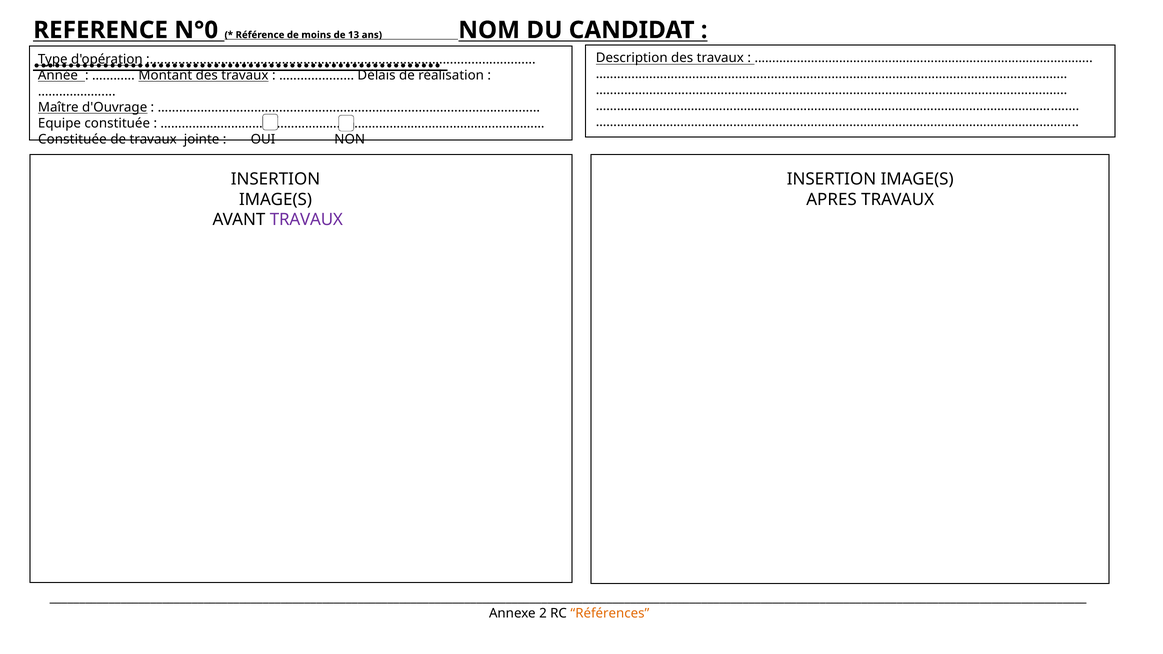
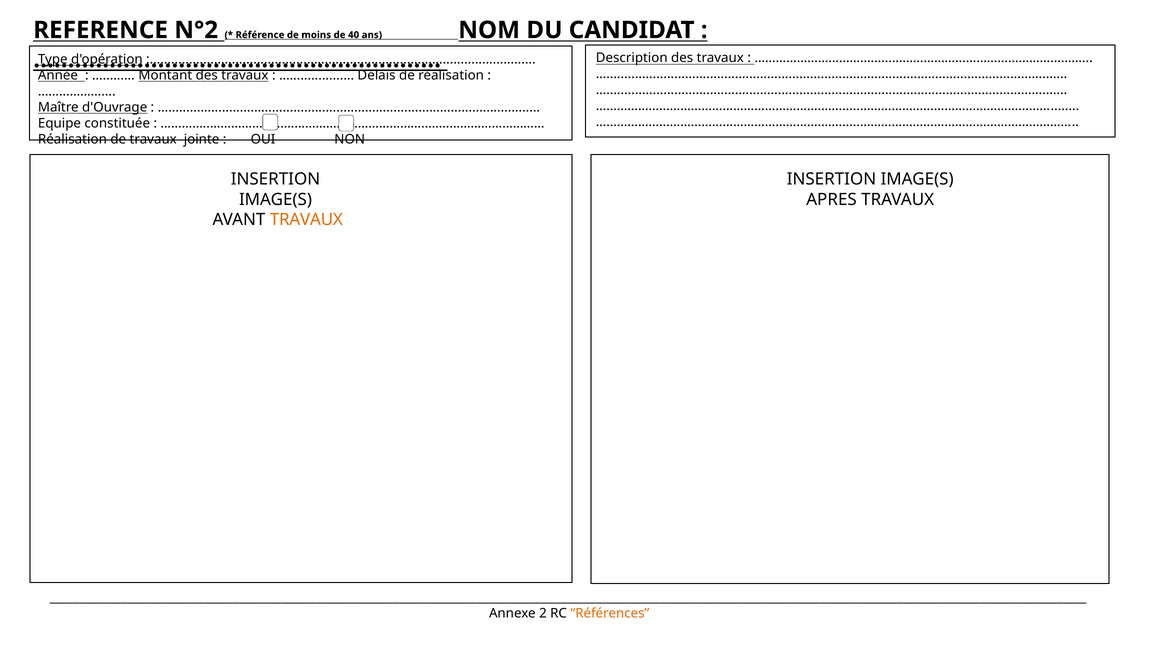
N°0: N°0 -> N°2
13: 13 -> 40
Constituée at (72, 139): Constituée -> Réalisation
TRAVAUX at (306, 220) colour: purple -> orange
